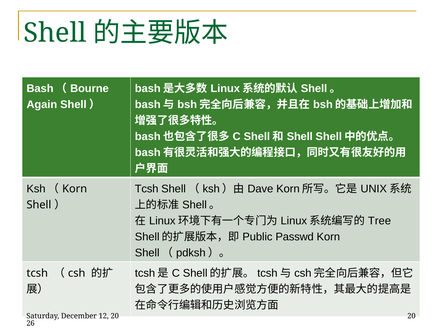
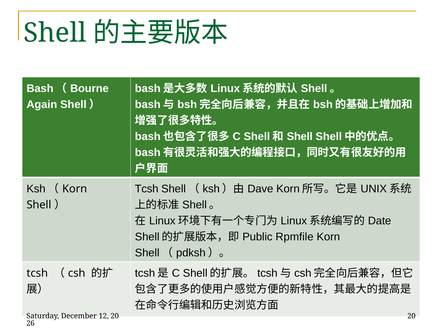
Tree: Tree -> Date
Passwd: Passwd -> Rpmfile
